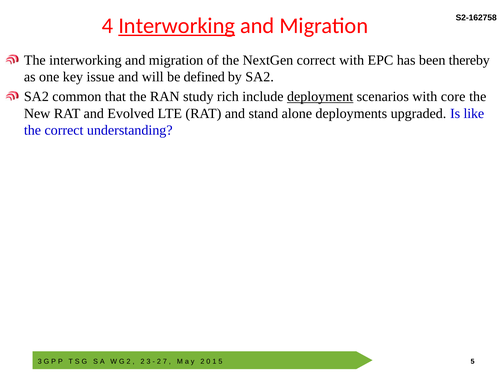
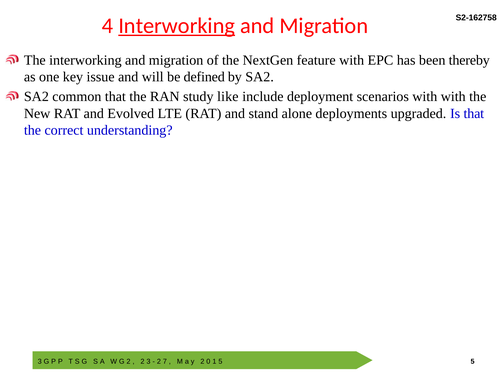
NextGen correct: correct -> feature
rich: rich -> like
deployment underline: present -> none
with core: core -> with
Is like: like -> that
